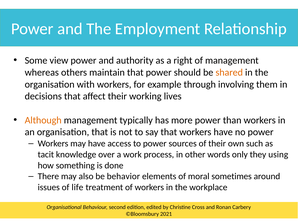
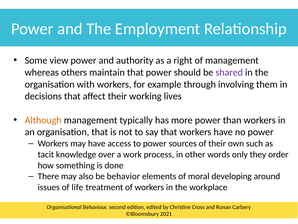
shared colour: orange -> purple
using: using -> order
sometimes: sometimes -> developing
